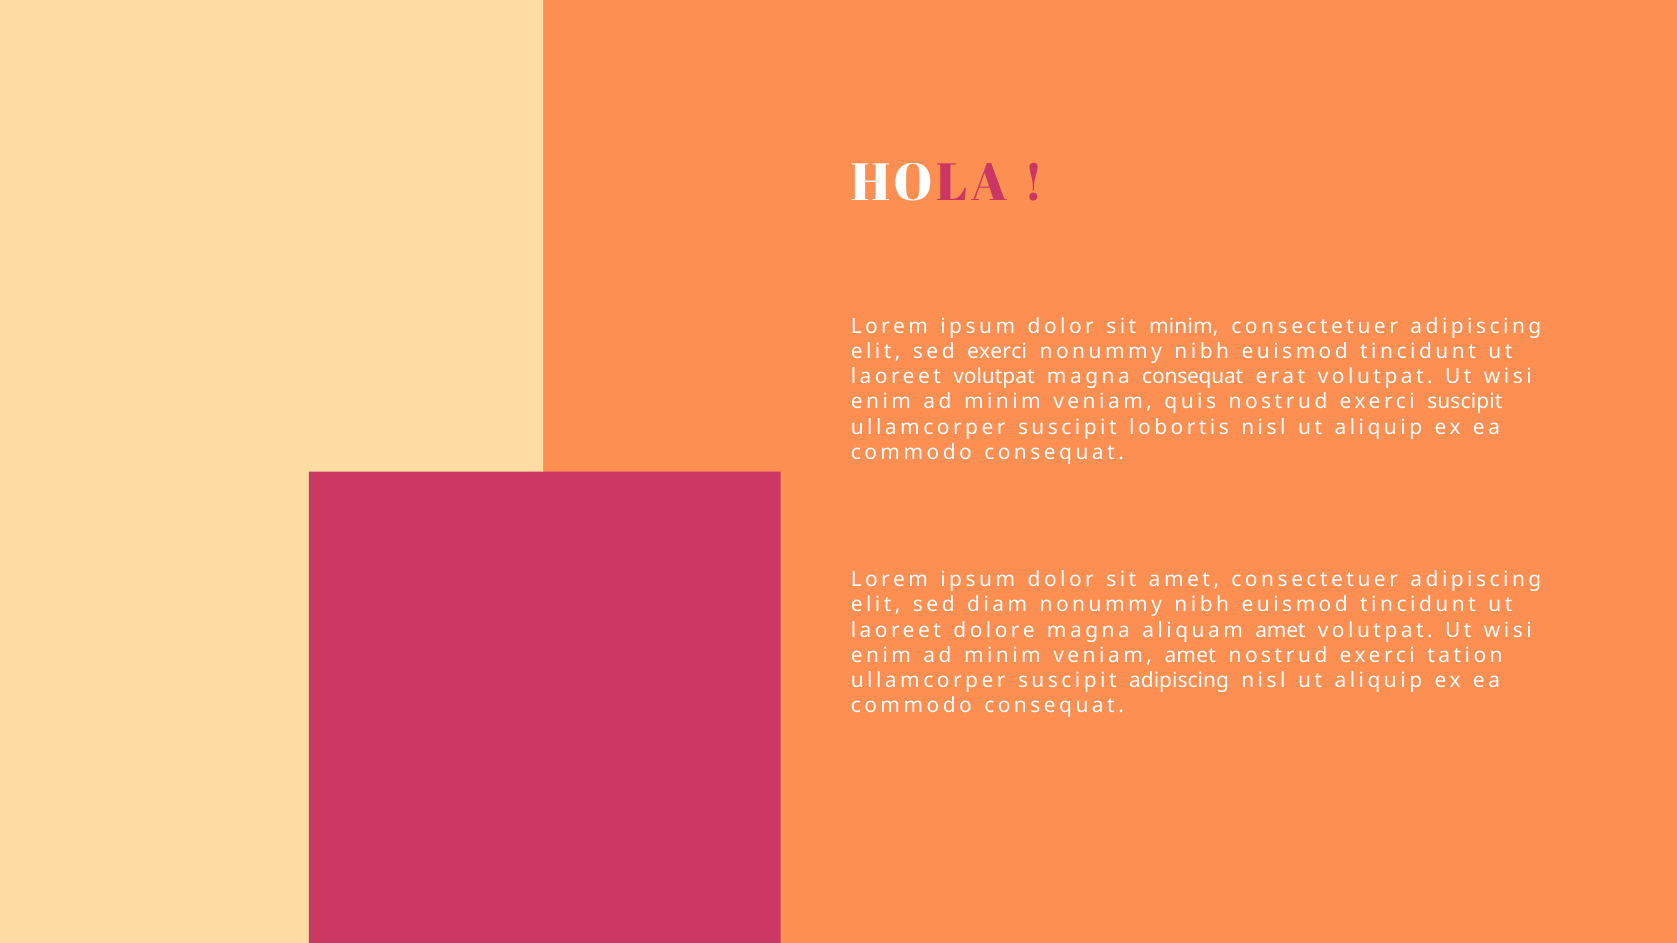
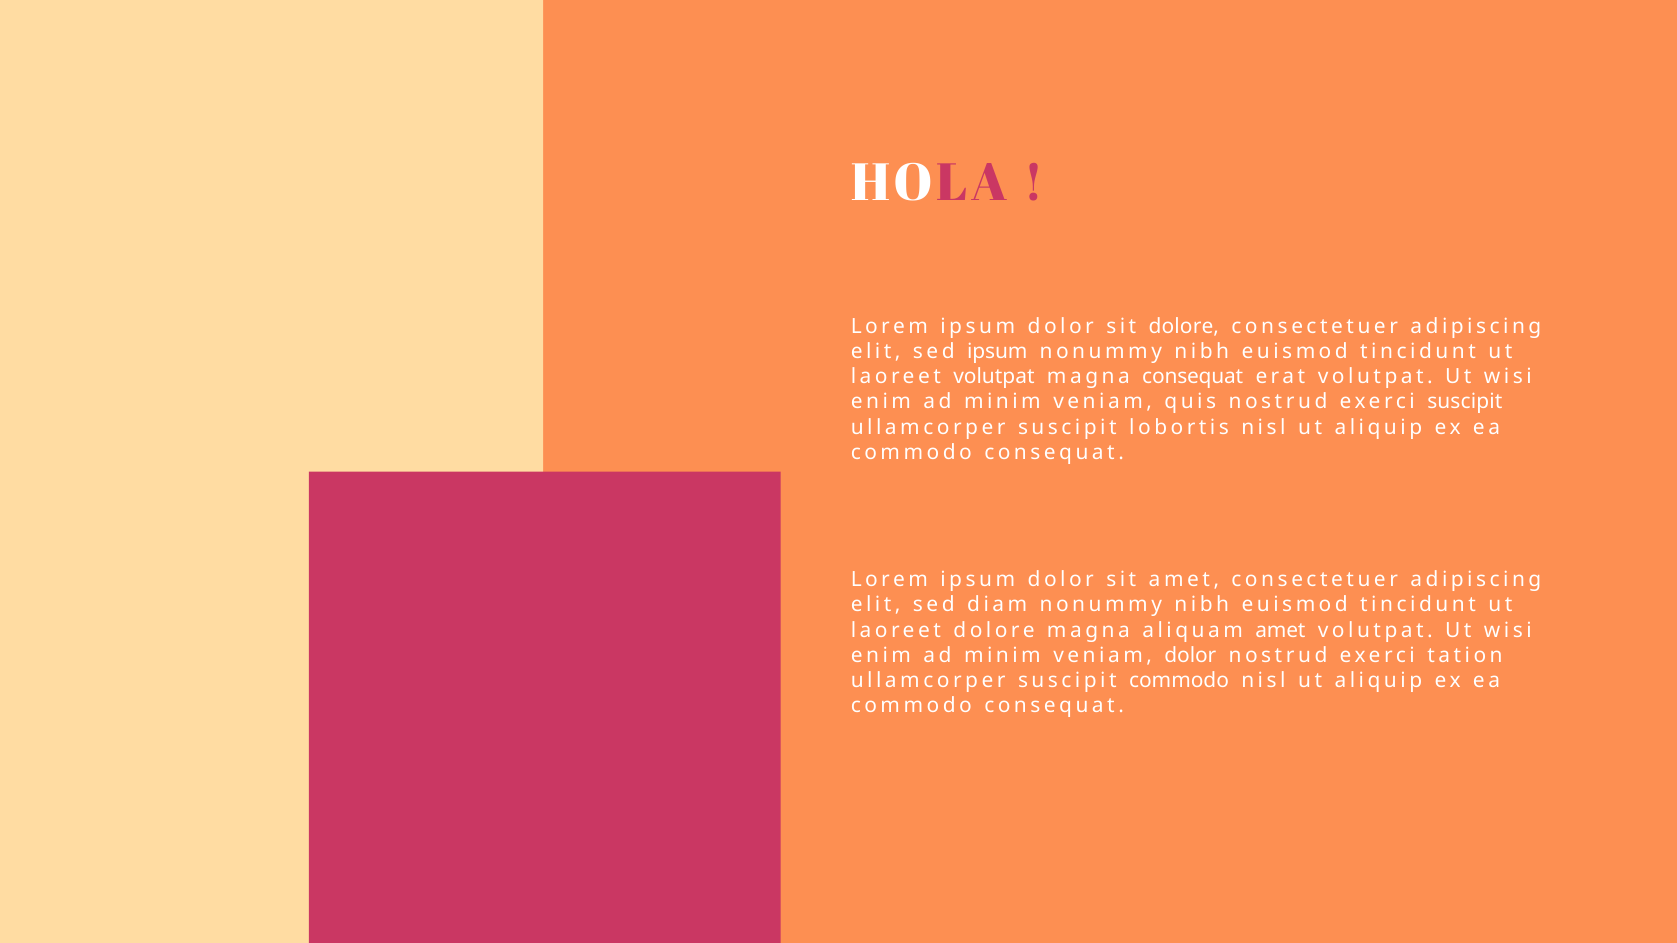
sit minim: minim -> dolore
sed exerci: exerci -> ipsum
veniam amet: amet -> dolor
suscipit adipiscing: adipiscing -> commodo
